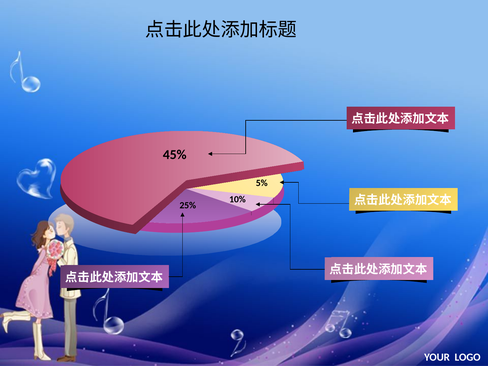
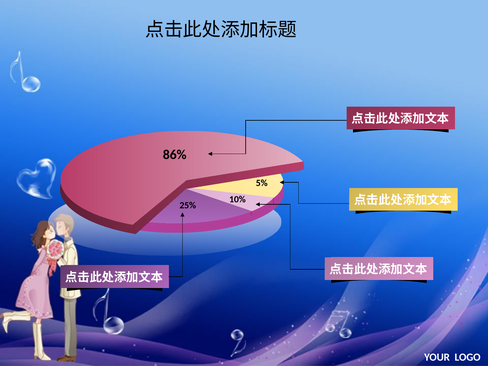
45%: 45% -> 86%
